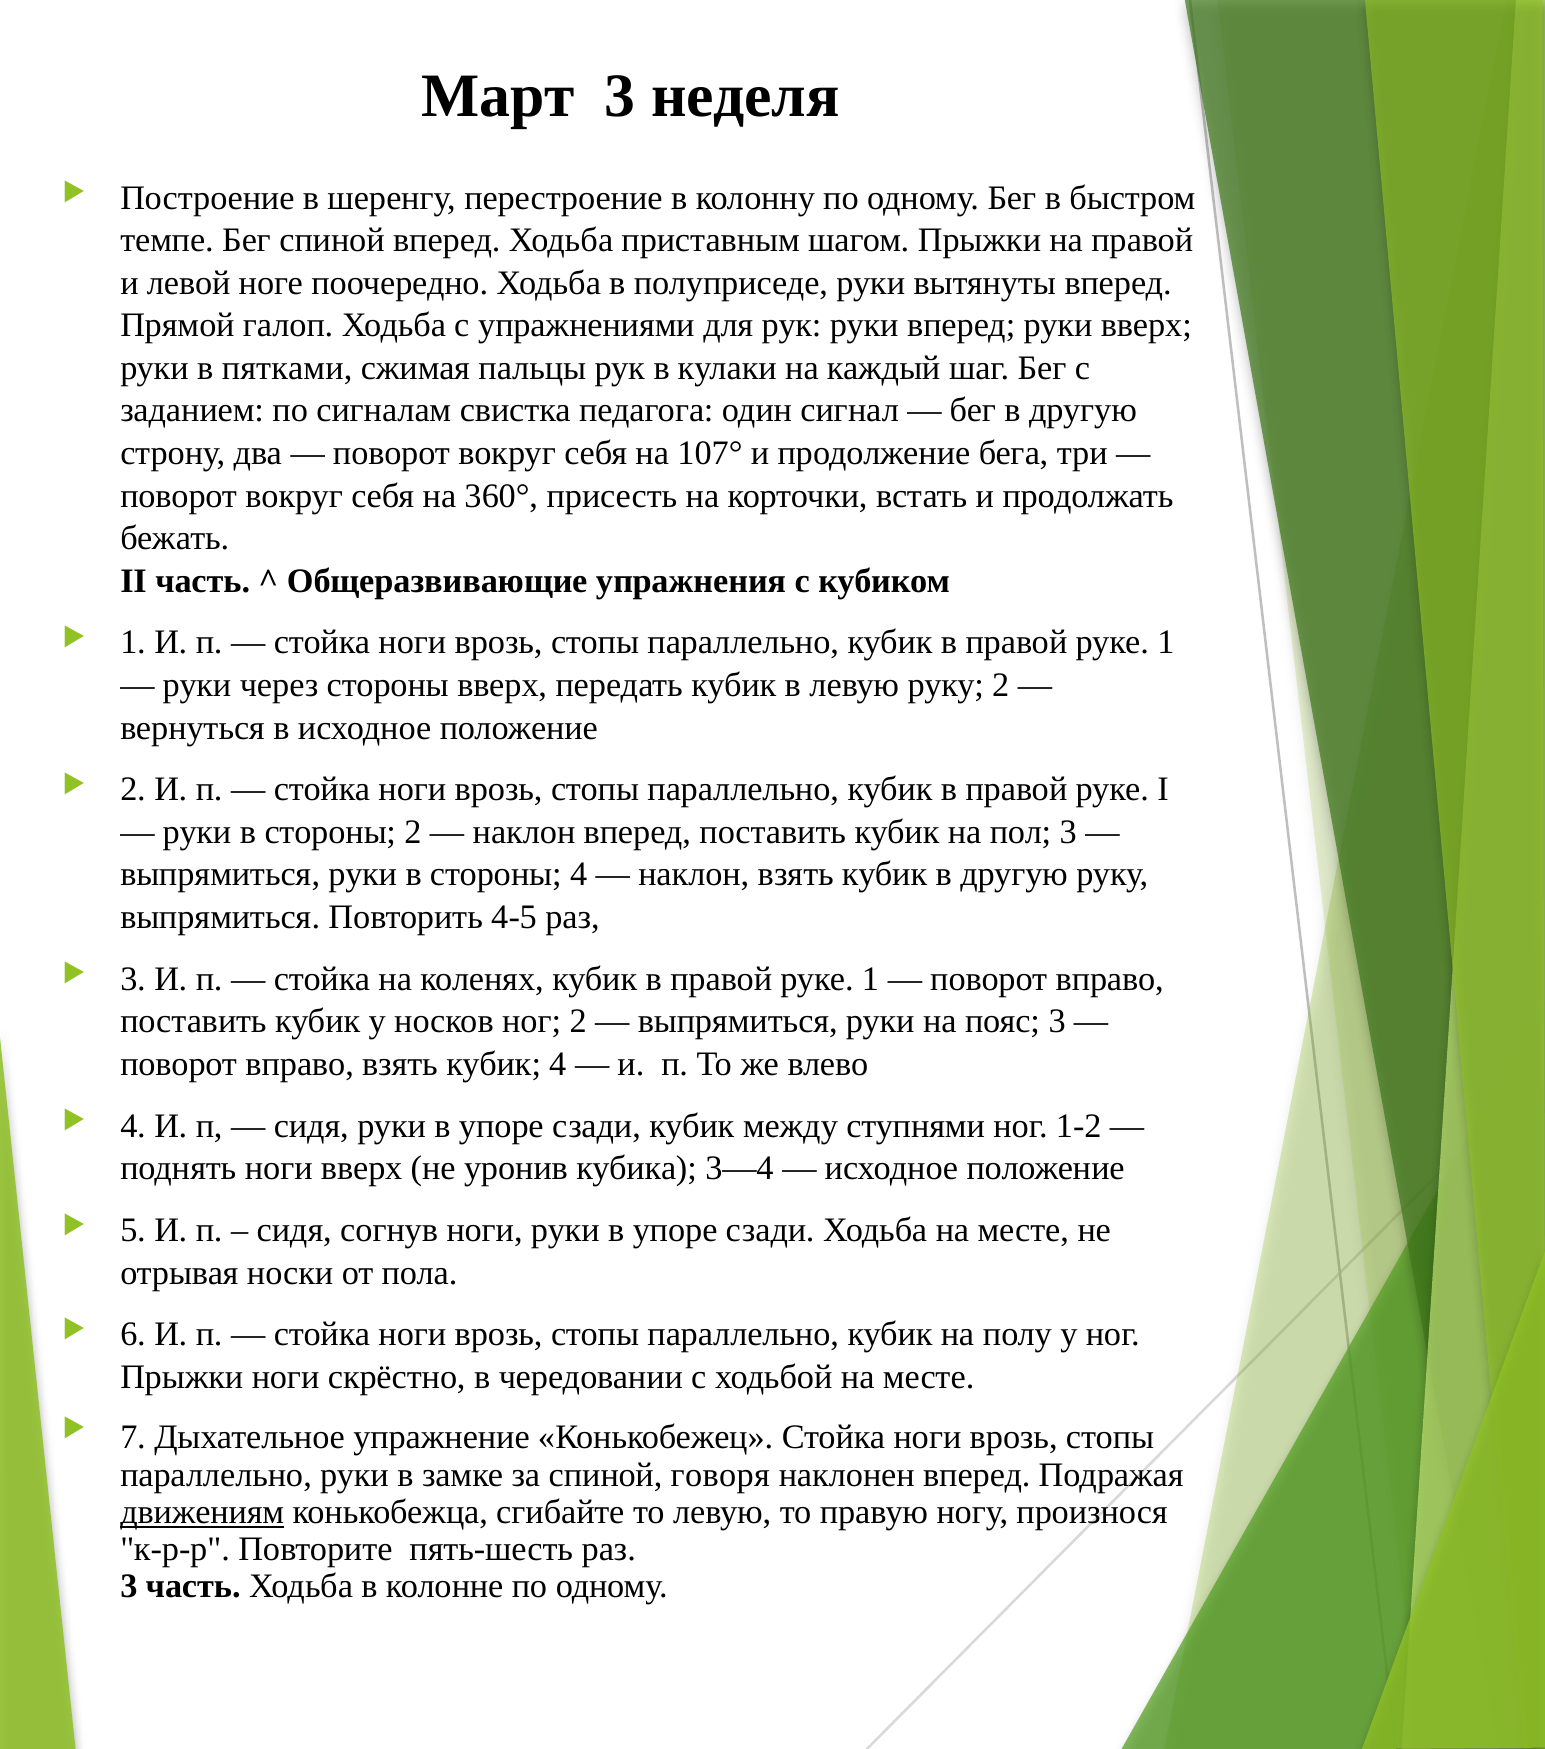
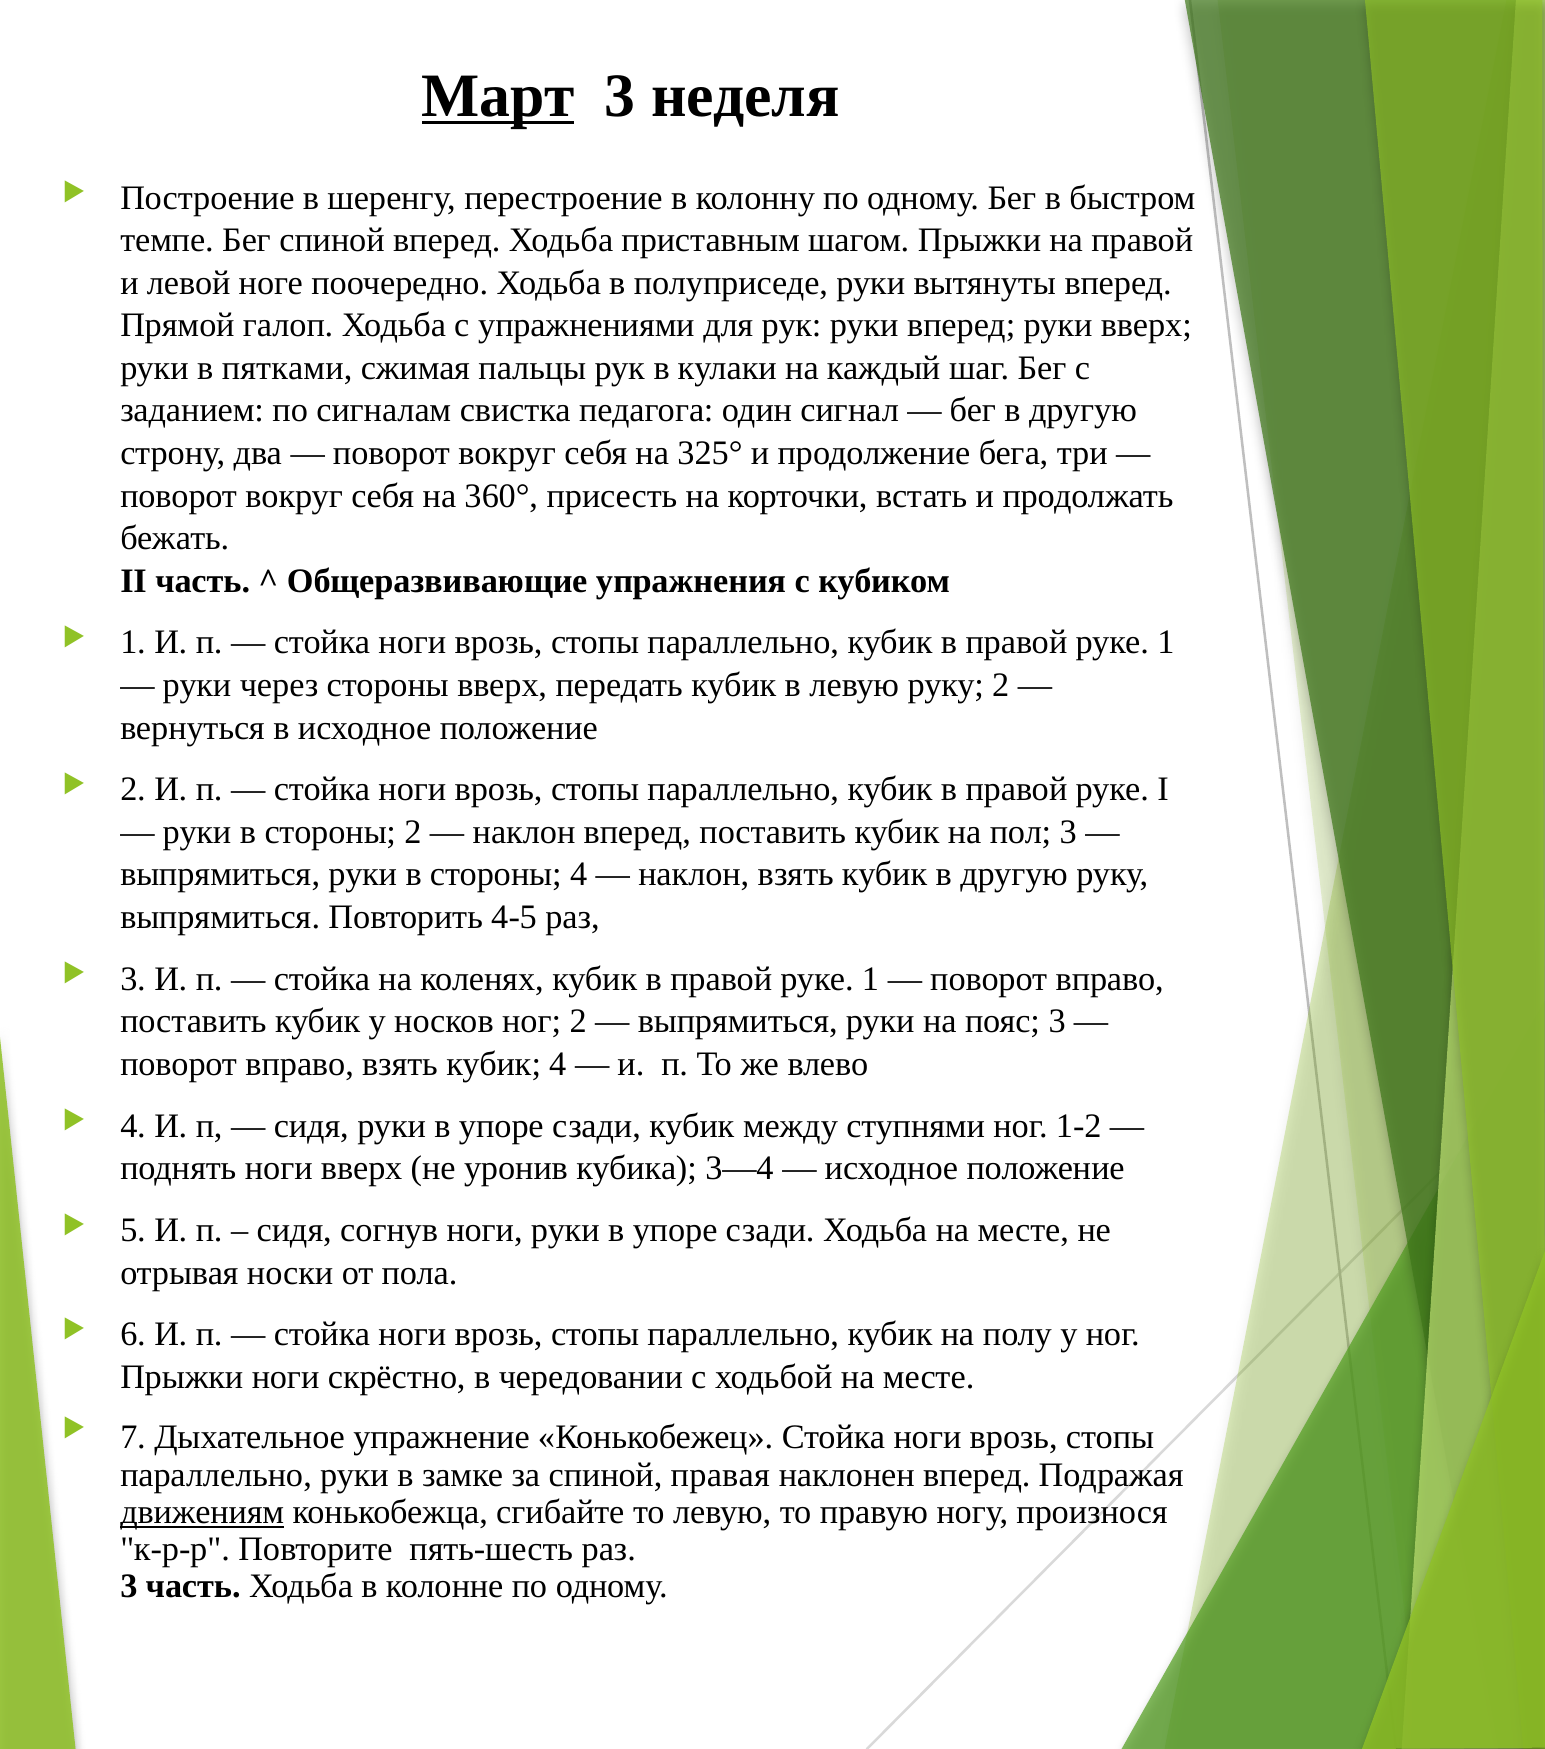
Март underline: none -> present
107°: 107° -> 325°
говоря: говоря -> правая
